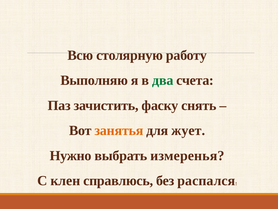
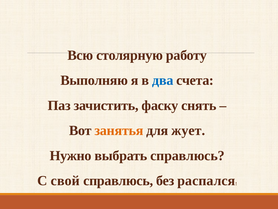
два colour: green -> blue
выбрать измеренья: измеренья -> справлюсь
клен: клен -> свой
